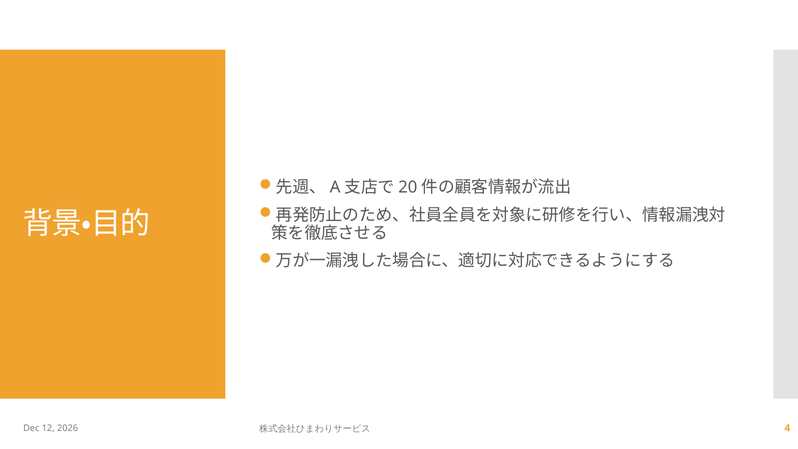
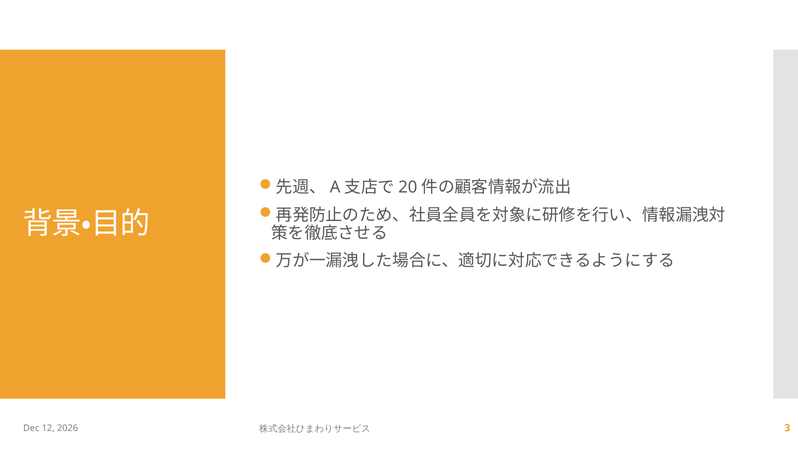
4: 4 -> 3
